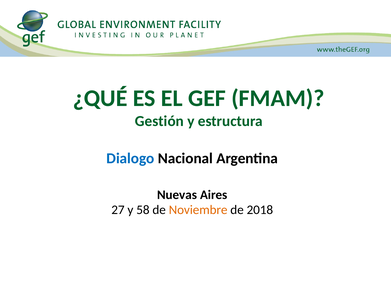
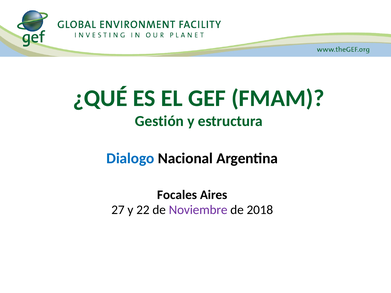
Nuevas: Nuevas -> Focales
58: 58 -> 22
Noviembre colour: orange -> purple
